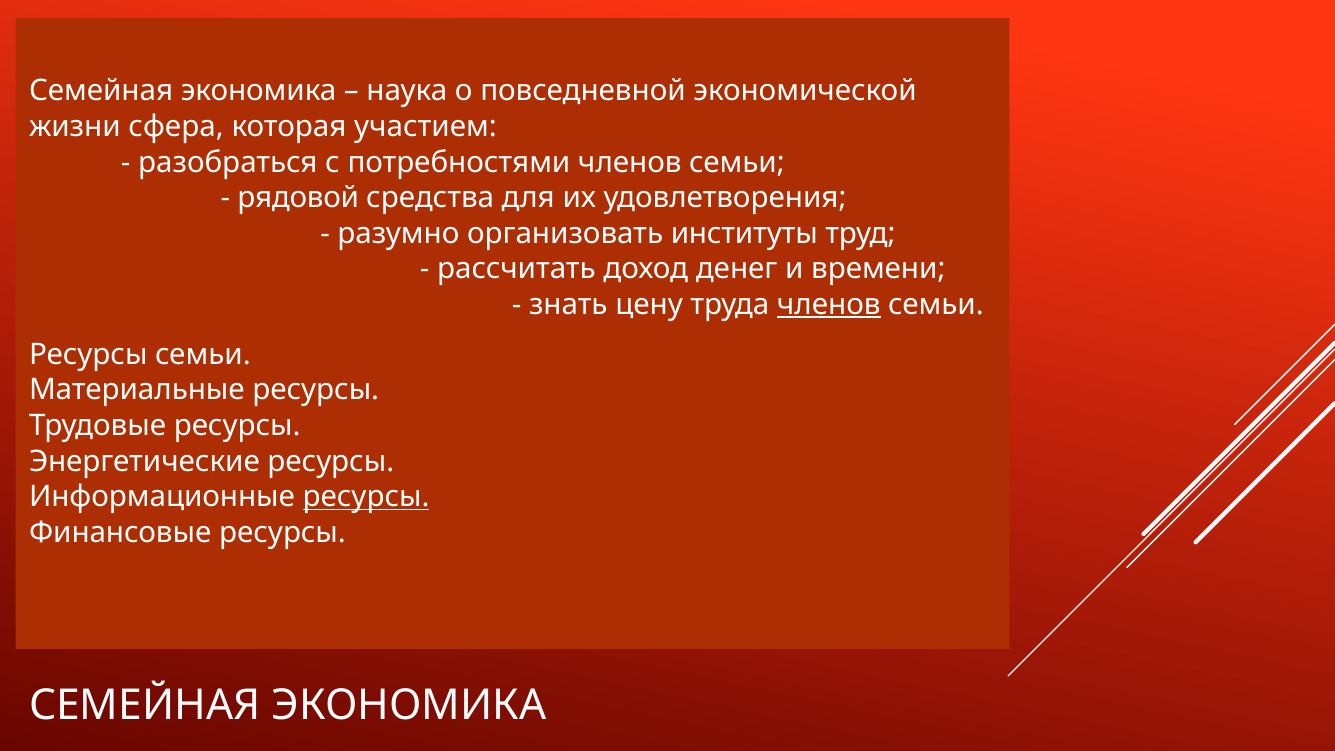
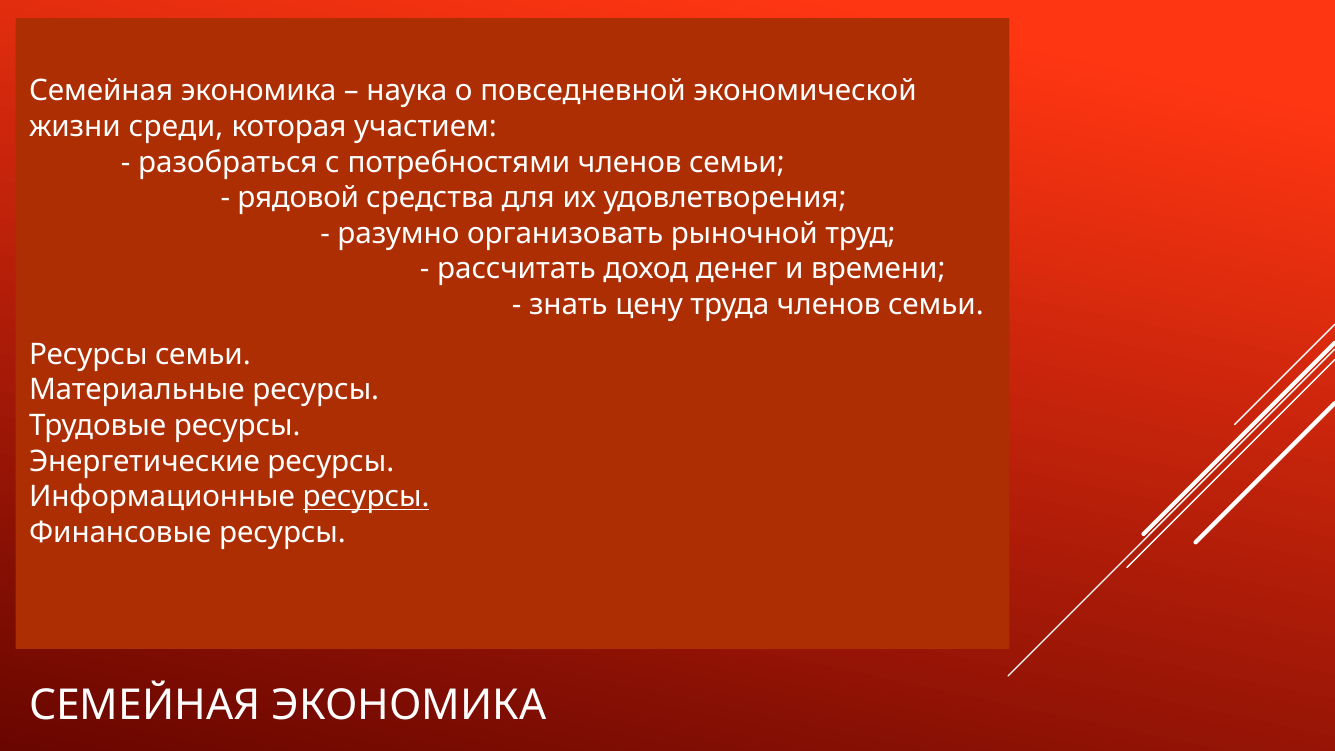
сфера: сфера -> среди
институты: институты -> рыночной
членов at (829, 305) underline: present -> none
